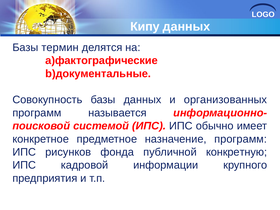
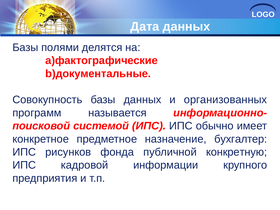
Кипу: Кипу -> Дата
термин: термин -> полями
назначение программ: программ -> бухгалтер
